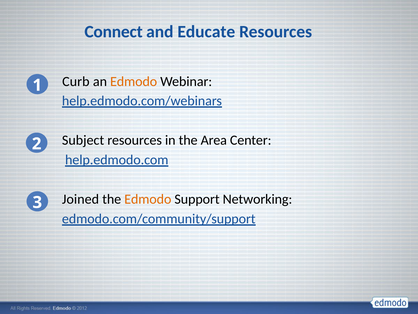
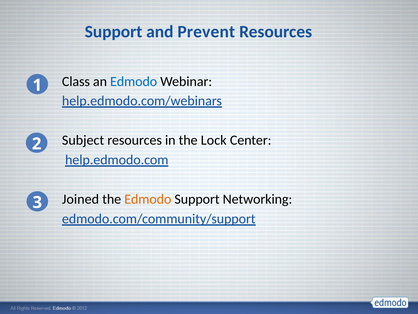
Connect at (114, 32): Connect -> Support
Educate: Educate -> Prevent
Curb: Curb -> Class
Edmodo at (134, 81) colour: orange -> blue
Area: Area -> Lock
